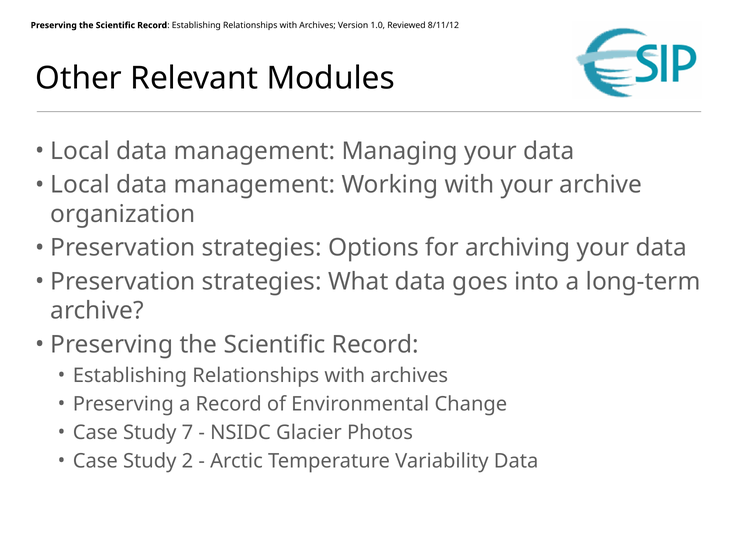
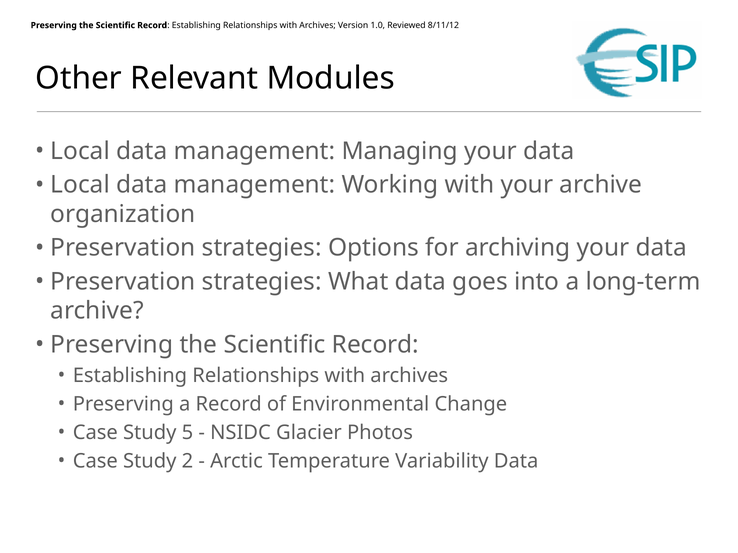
7: 7 -> 5
